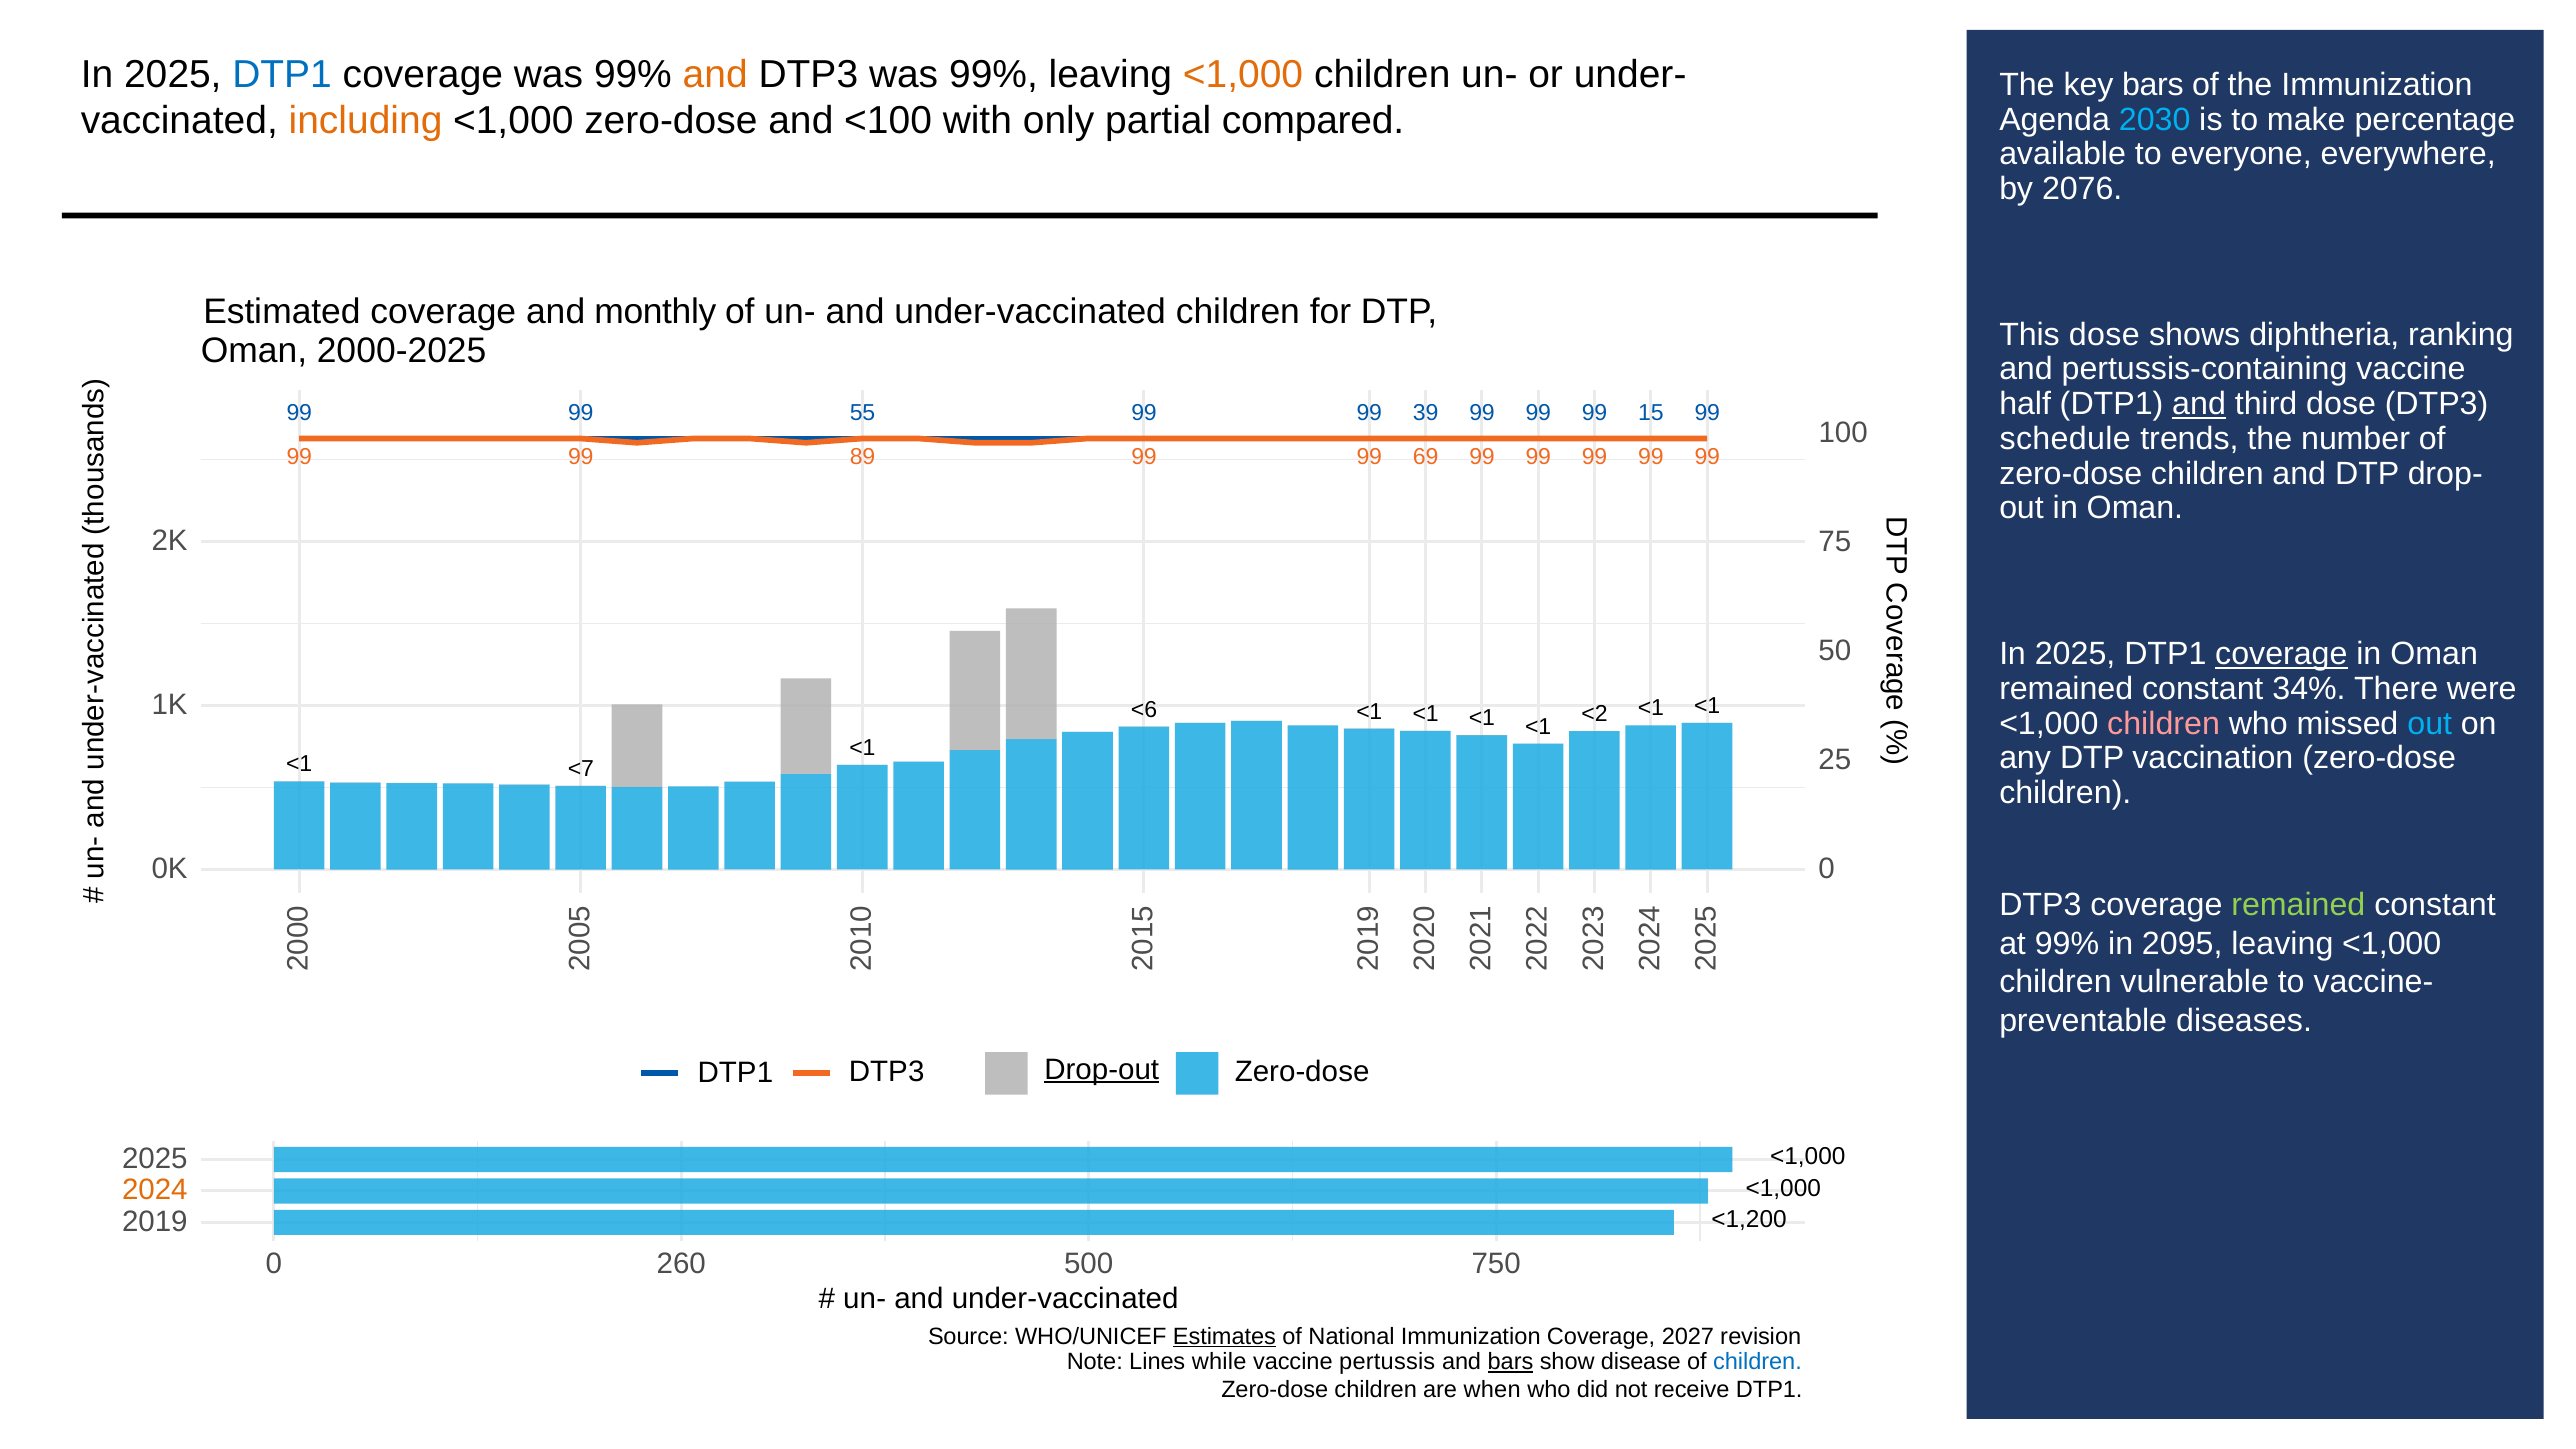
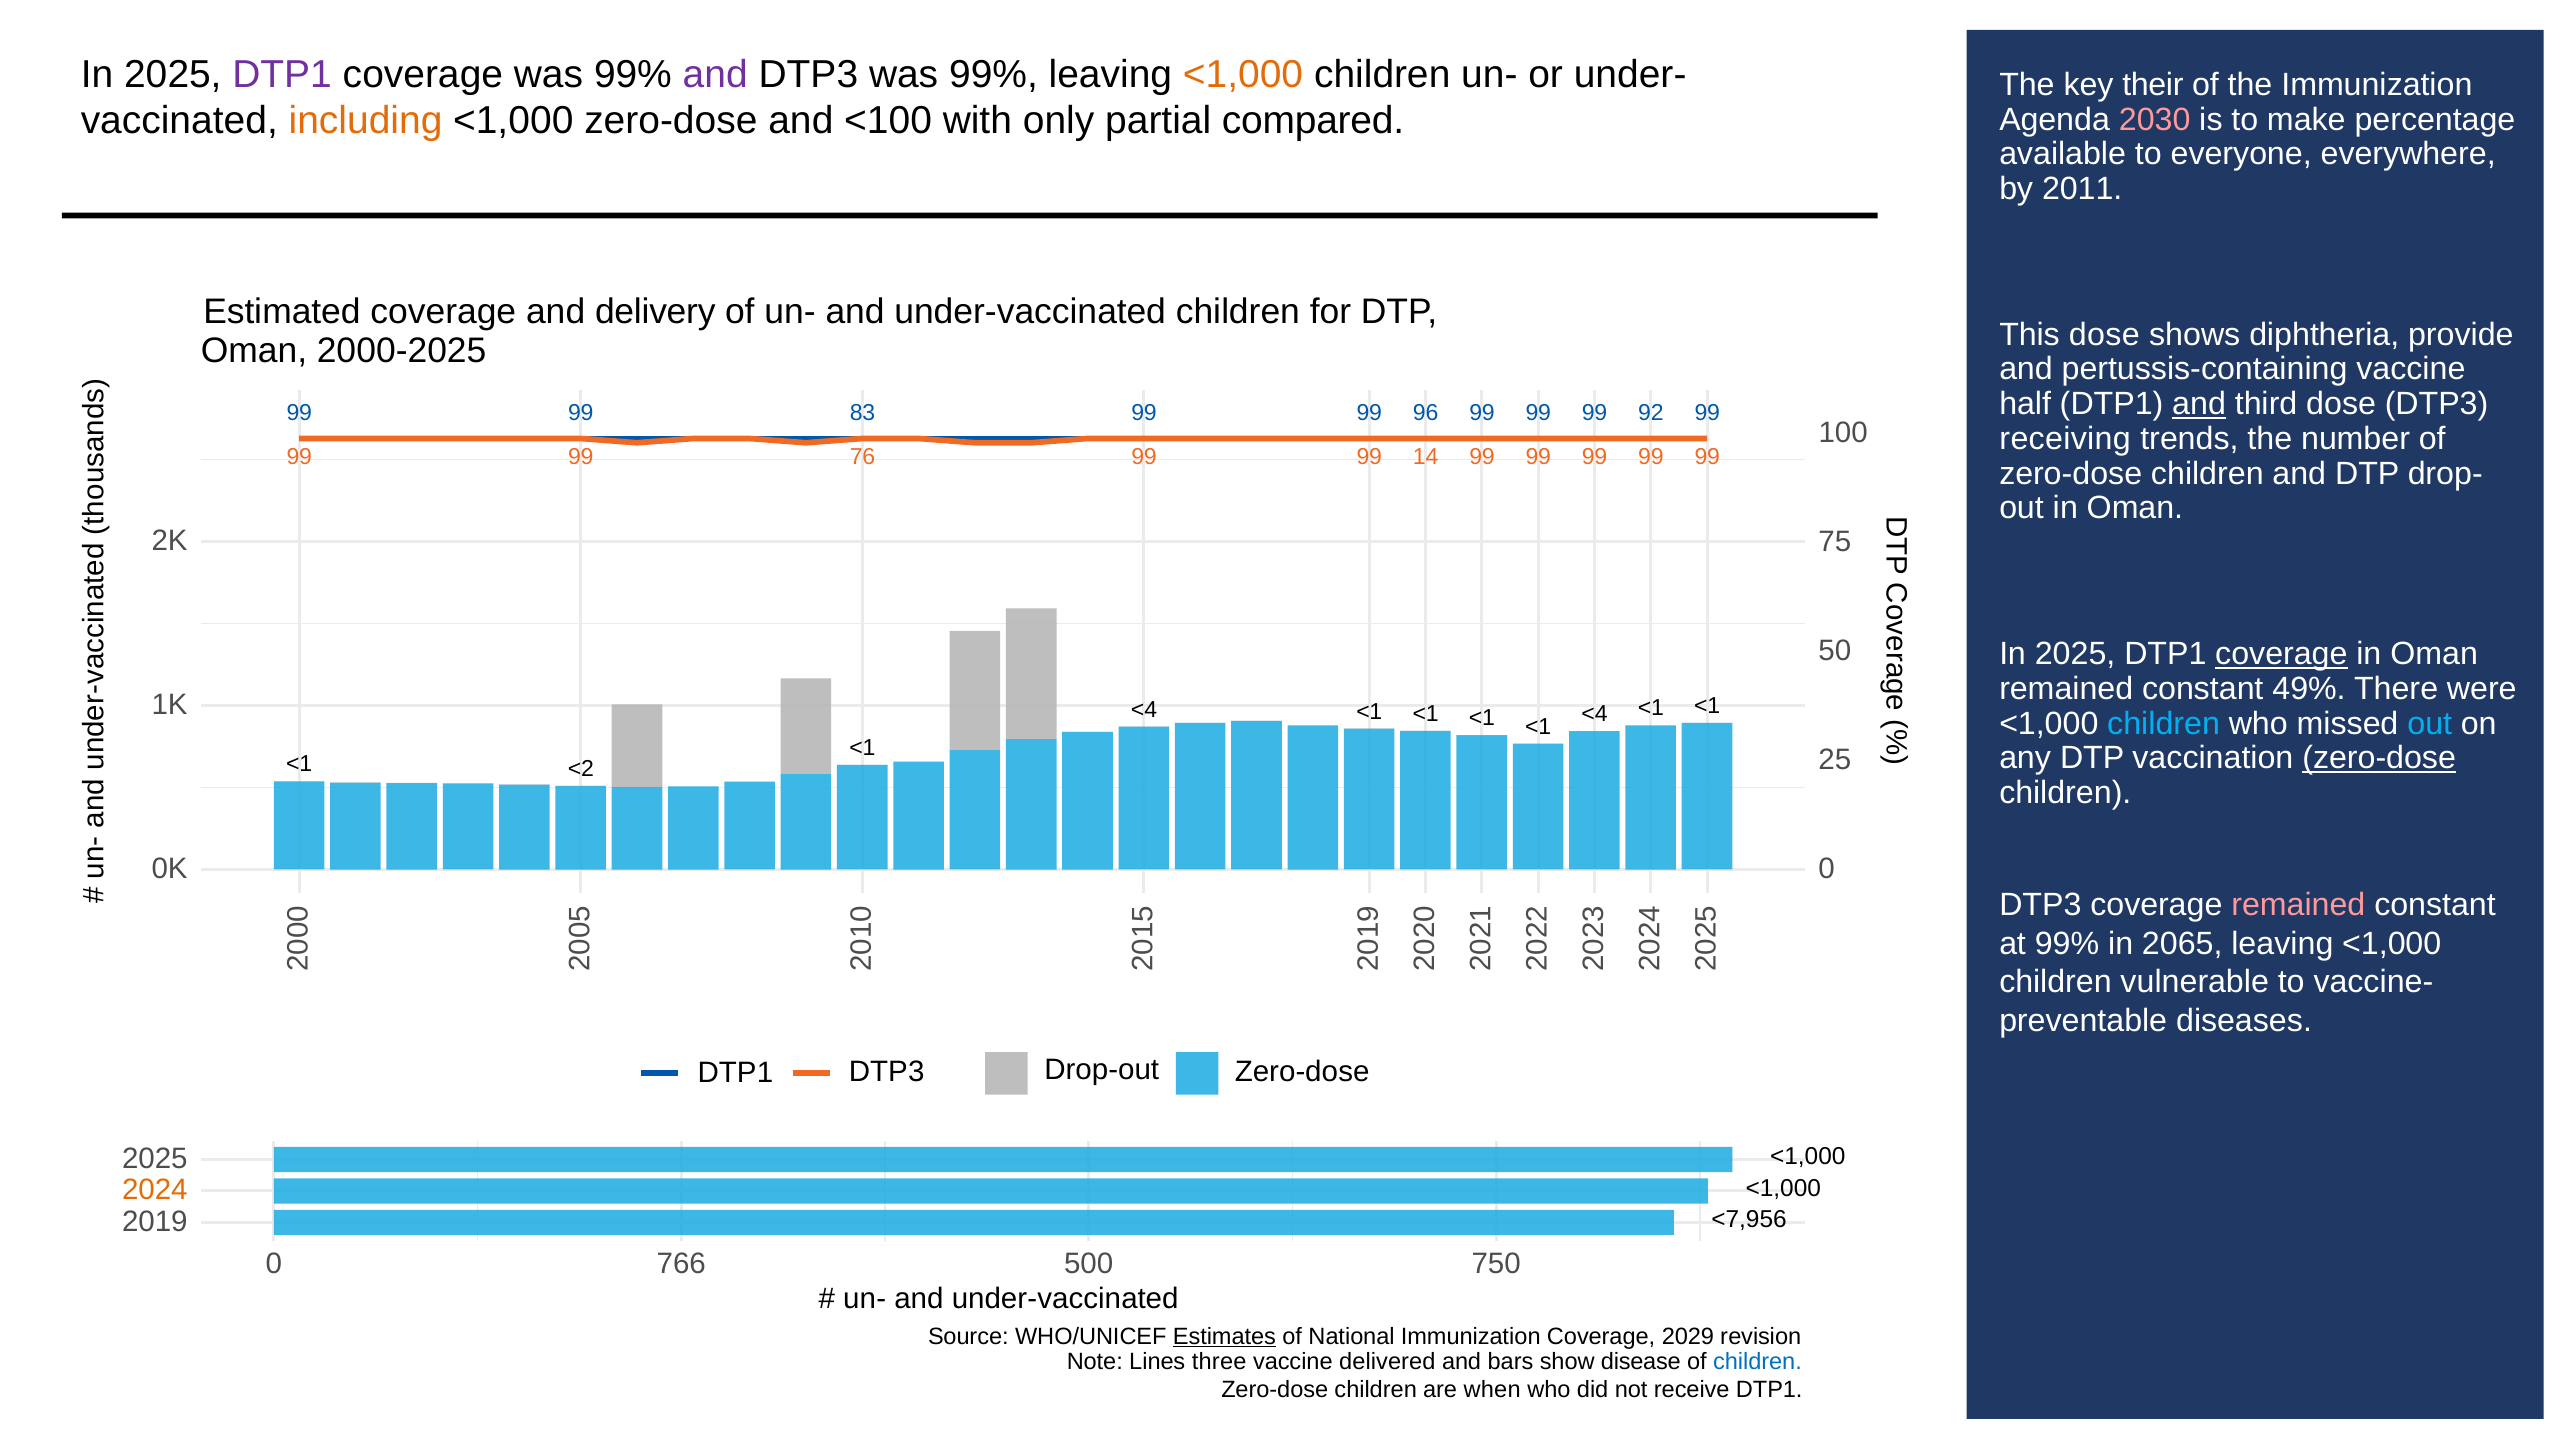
DTP1 at (282, 74) colour: blue -> purple
and at (715, 74) colour: orange -> purple
key bars: bars -> their
2030 colour: light blue -> pink
2076: 2076 -> 2011
monthly: monthly -> delivery
ranking: ranking -> provide
55: 55 -> 83
39: 39 -> 96
15: 15 -> 92
schedule: schedule -> receiving
89: 89 -> 76
69: 69 -> 14
34%: 34% -> 49%
<6 at (1144, 710): <6 -> <4
<2 at (1595, 714): <2 -> <4
children at (2164, 723) colour: pink -> light blue
zero-dose at (2379, 758) underline: none -> present
<7: <7 -> <2
remained at (2298, 905) colour: light green -> pink
2095: 2095 -> 2065
Drop-out underline: present -> none
<1,200: <1,200 -> <7,956
260: 260 -> 766
2027: 2027 -> 2029
while: while -> three
pertussis: pertussis -> delivered
bars at (1510, 1362) underline: present -> none
